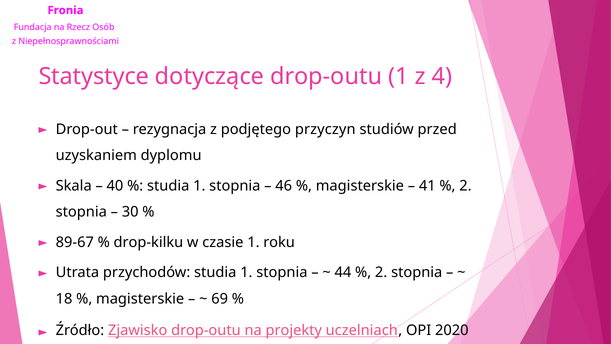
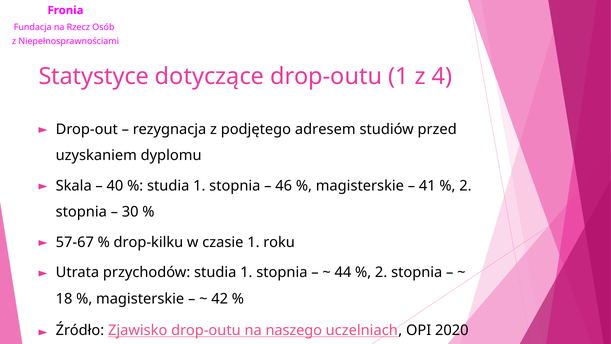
przyczyn: przyczyn -> adresem
89-67: 89-67 -> 57-67
69: 69 -> 42
projekty: projekty -> naszego
